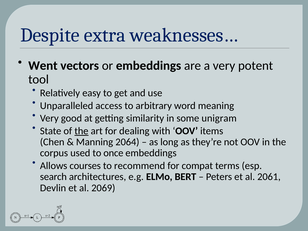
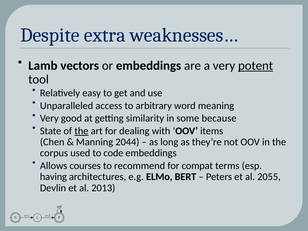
Went: Went -> Lamb
potent underline: none -> present
unigram: unigram -> because
2064: 2064 -> 2044
once: once -> code
search: search -> having
2061: 2061 -> 2055
2069: 2069 -> 2013
